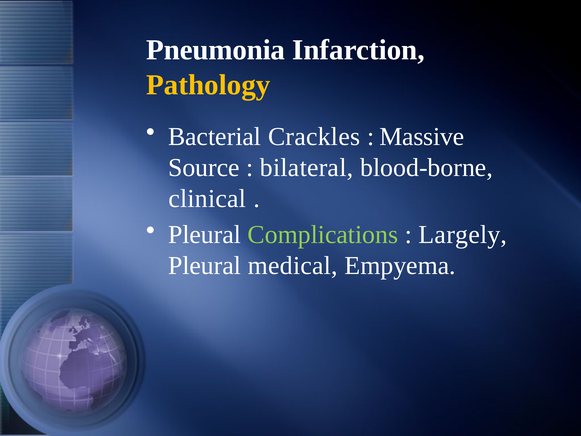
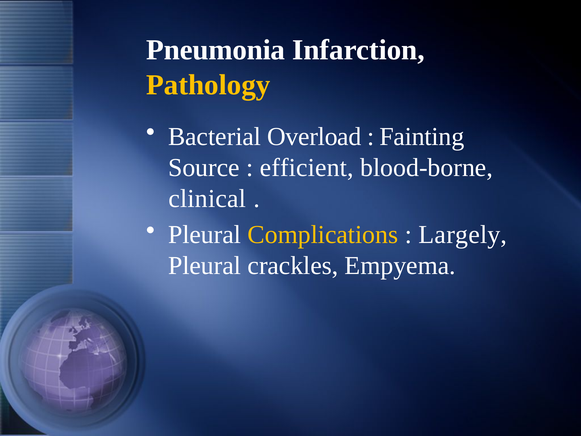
Crackles: Crackles -> Overload
Massive: Massive -> Fainting
bilateral: bilateral -> efficient
Complications colour: light green -> yellow
medical: medical -> crackles
